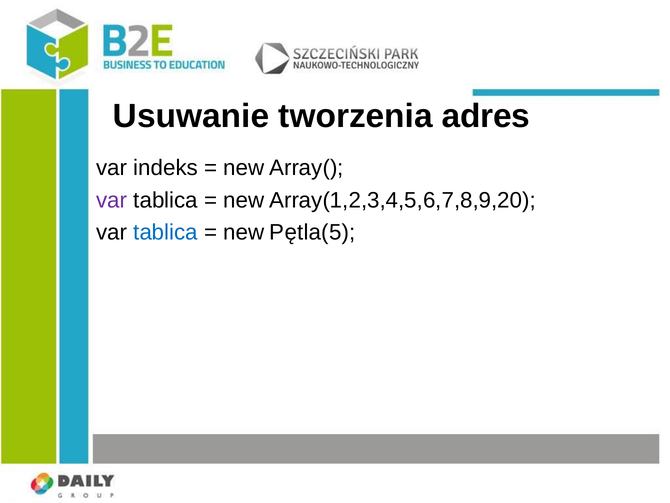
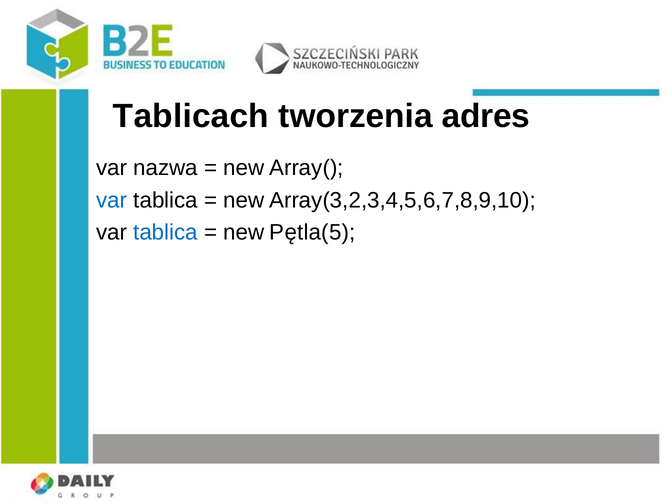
Usuwanie: Usuwanie -> Tablicach
indeks: indeks -> nazwa
var at (112, 200) colour: purple -> blue
Array(1,2,3,4,5,6,7,8,9,20: Array(1,2,3,4,5,6,7,8,9,20 -> Array(3,2,3,4,5,6,7,8,9,10
